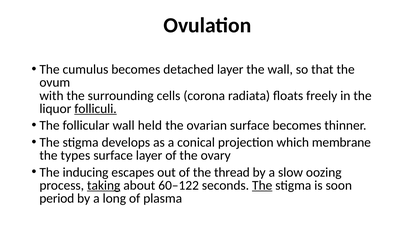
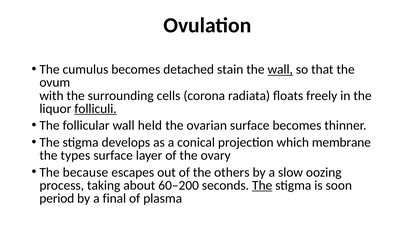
detached layer: layer -> stain
wall at (280, 70) underline: none -> present
inducing: inducing -> because
thread: thread -> others
taking underline: present -> none
60–122: 60–122 -> 60–200
long: long -> final
